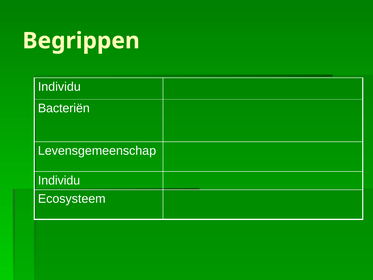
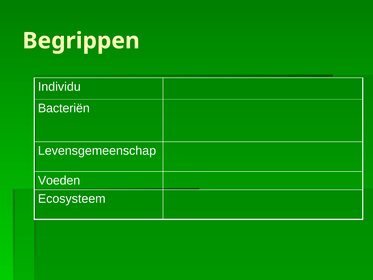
Individu at (59, 180): Individu -> Voeden
